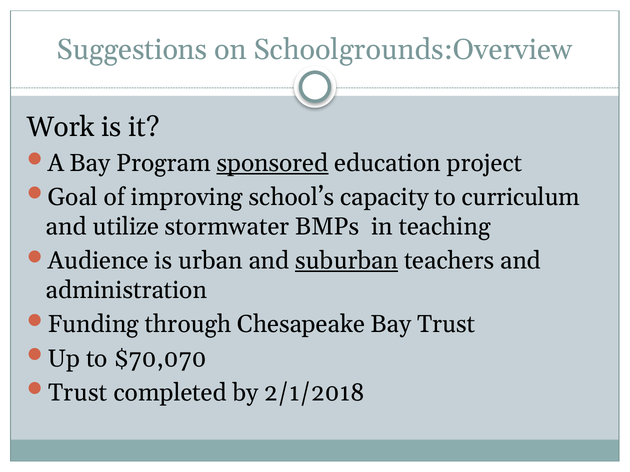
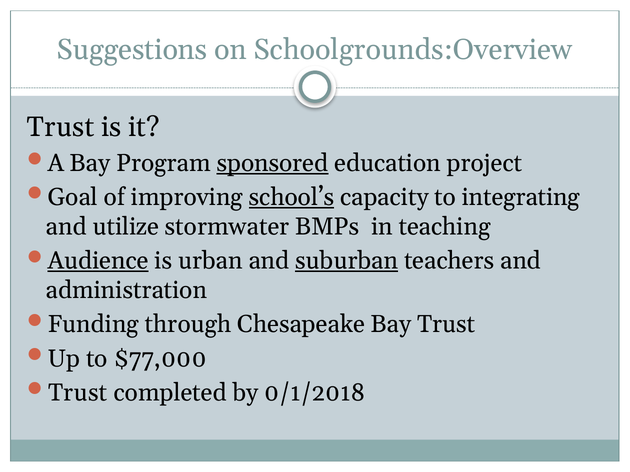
Work at (61, 127): Work -> Trust
school’s underline: none -> present
curriculum: curriculum -> integrating
Audience underline: none -> present
$70,070: $70,070 -> $77,000
2/1/2018: 2/1/2018 -> 0/1/2018
